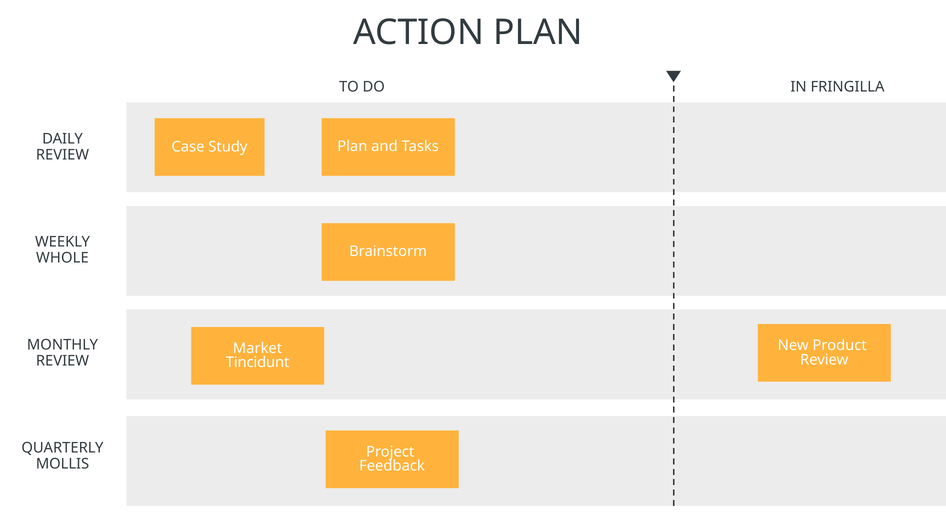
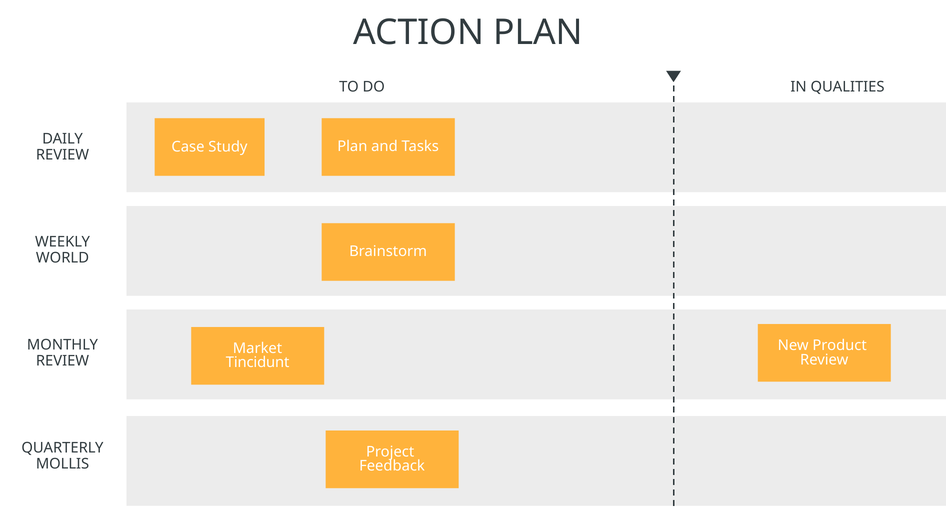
FRINGILLA: FRINGILLA -> QUALITIES
WHOLE: WHOLE -> WORLD
